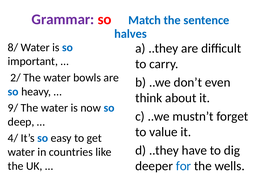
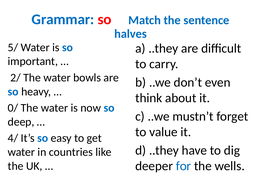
Grammar colour: purple -> blue
8/: 8/ -> 5/
9/: 9/ -> 0/
